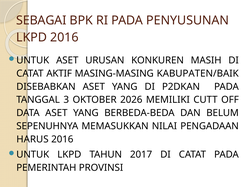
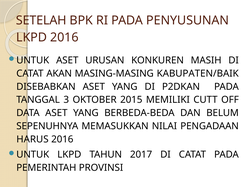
SEBAGAI: SEBAGAI -> SETELAH
AKTIF: AKTIF -> AKAN
2026: 2026 -> 2015
